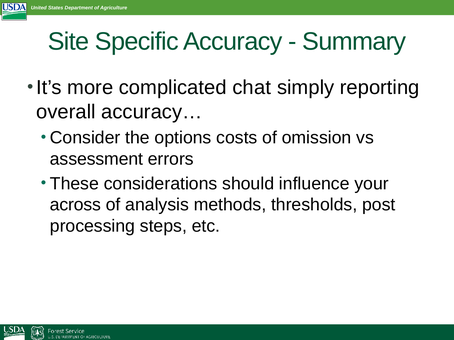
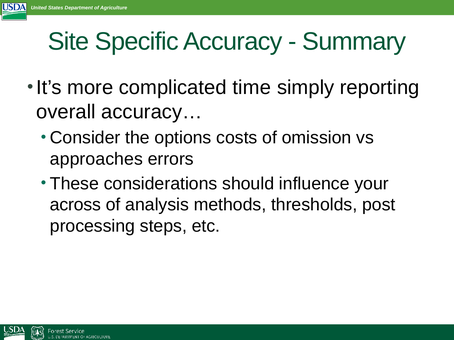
chat: chat -> time
assessment: assessment -> approaches
